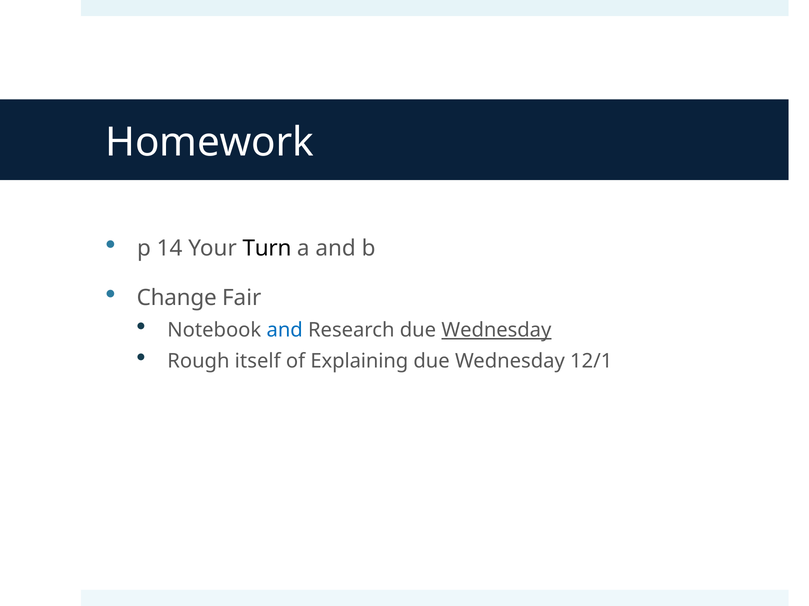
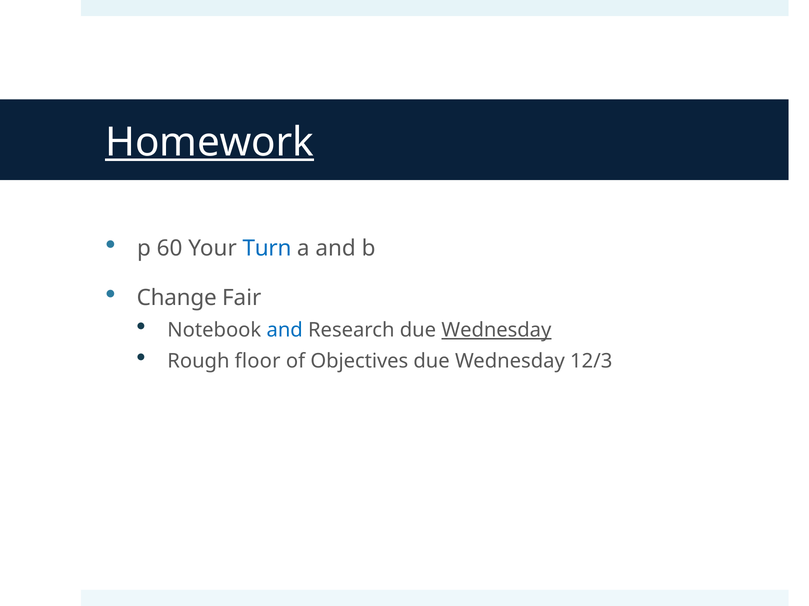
Homework underline: none -> present
14: 14 -> 60
Turn colour: black -> blue
itself: itself -> floor
Explaining: Explaining -> Objectives
12/1: 12/1 -> 12/3
